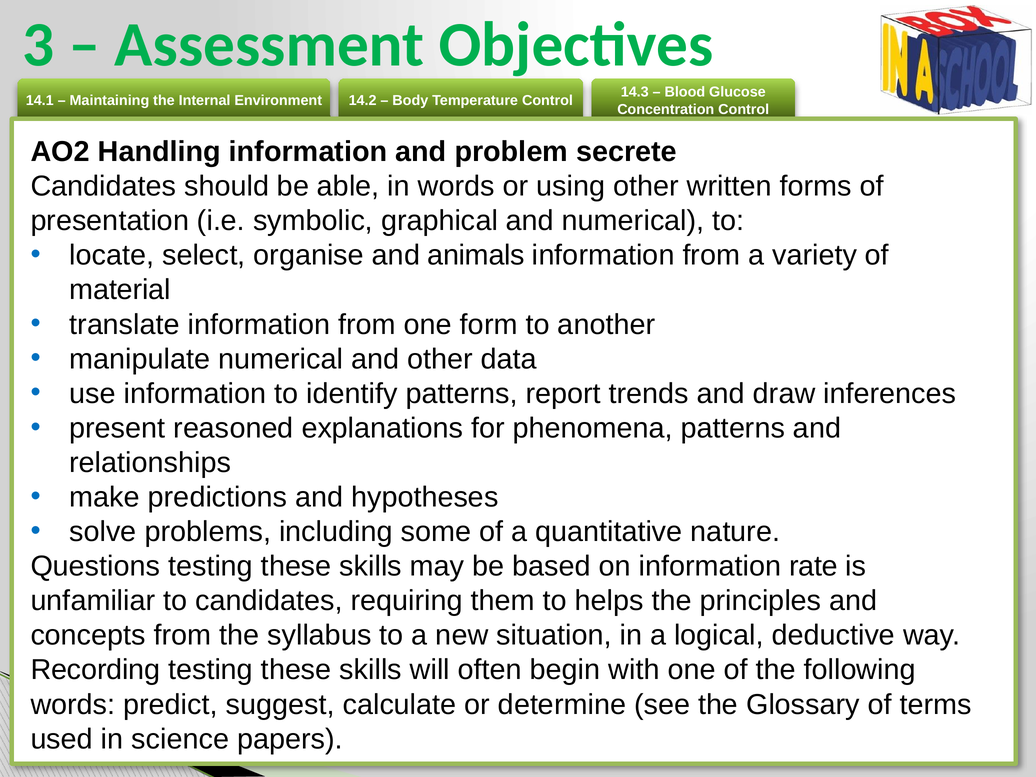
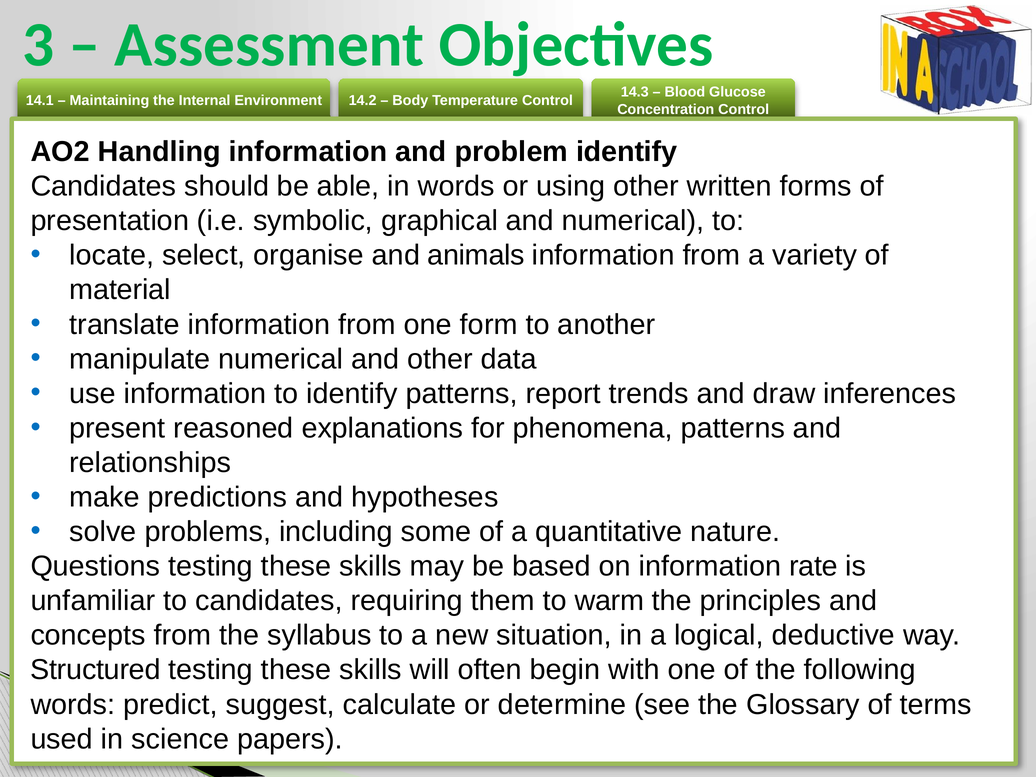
problem secrete: secrete -> identify
helps: helps -> warm
Recording: Recording -> Structured
